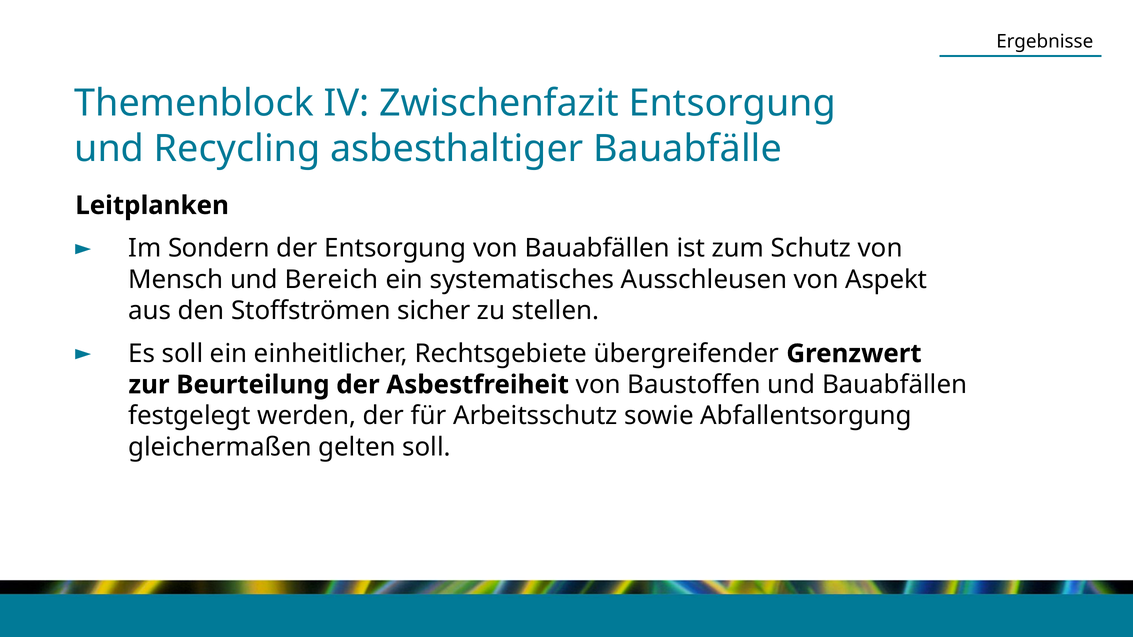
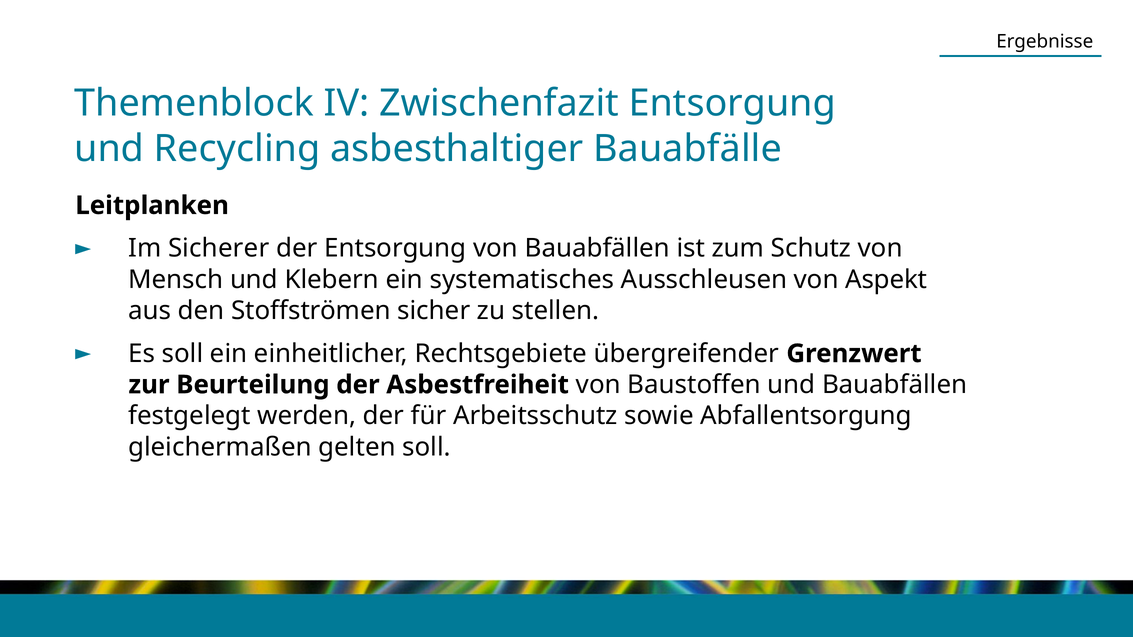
Sondern: Sondern -> Sicherer
Bereich: Bereich -> Klebern
